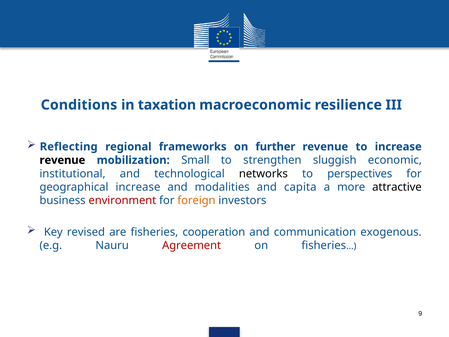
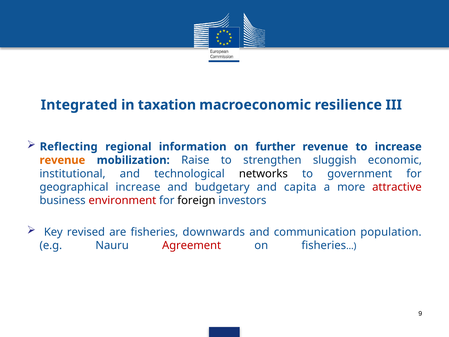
Conditions: Conditions -> Integrated
frameworks: frameworks -> information
revenue at (62, 160) colour: black -> orange
Small: Small -> Raise
perspectives: perspectives -> government
modalities: modalities -> budgetary
attractive colour: black -> red
foreign colour: orange -> black
cooperation: cooperation -> downwards
exogenous: exogenous -> population
